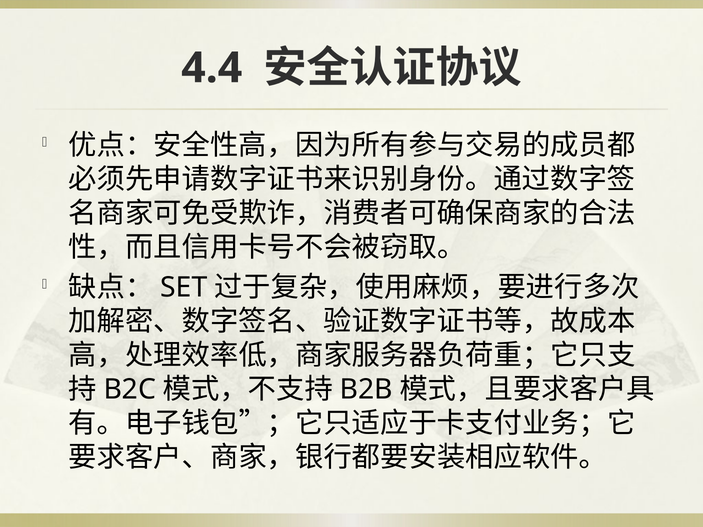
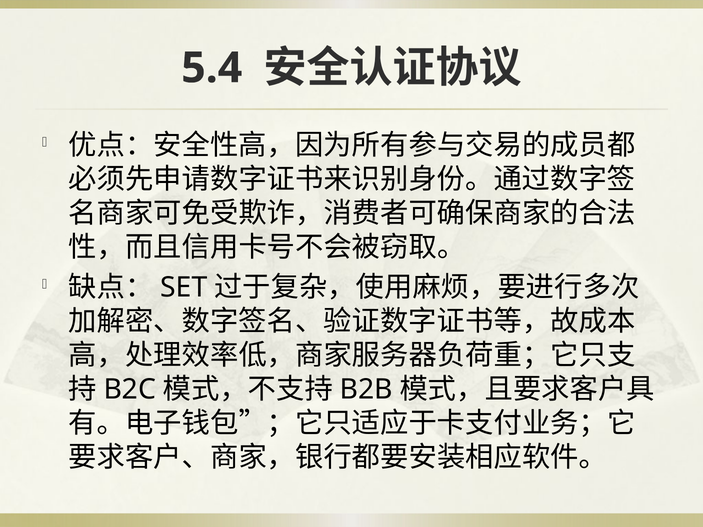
4.4: 4.4 -> 5.4
